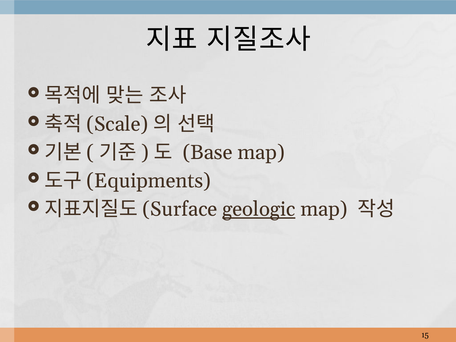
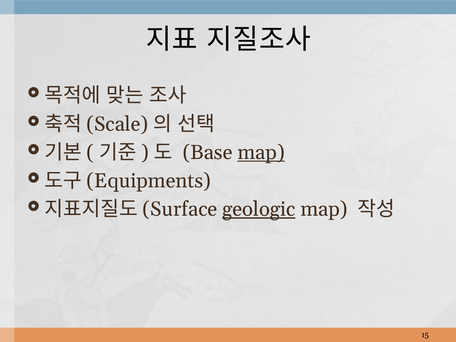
map at (261, 152) underline: none -> present
